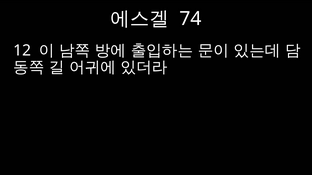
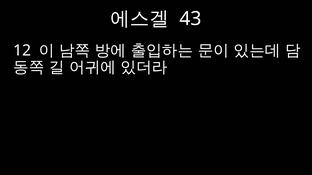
74: 74 -> 43
